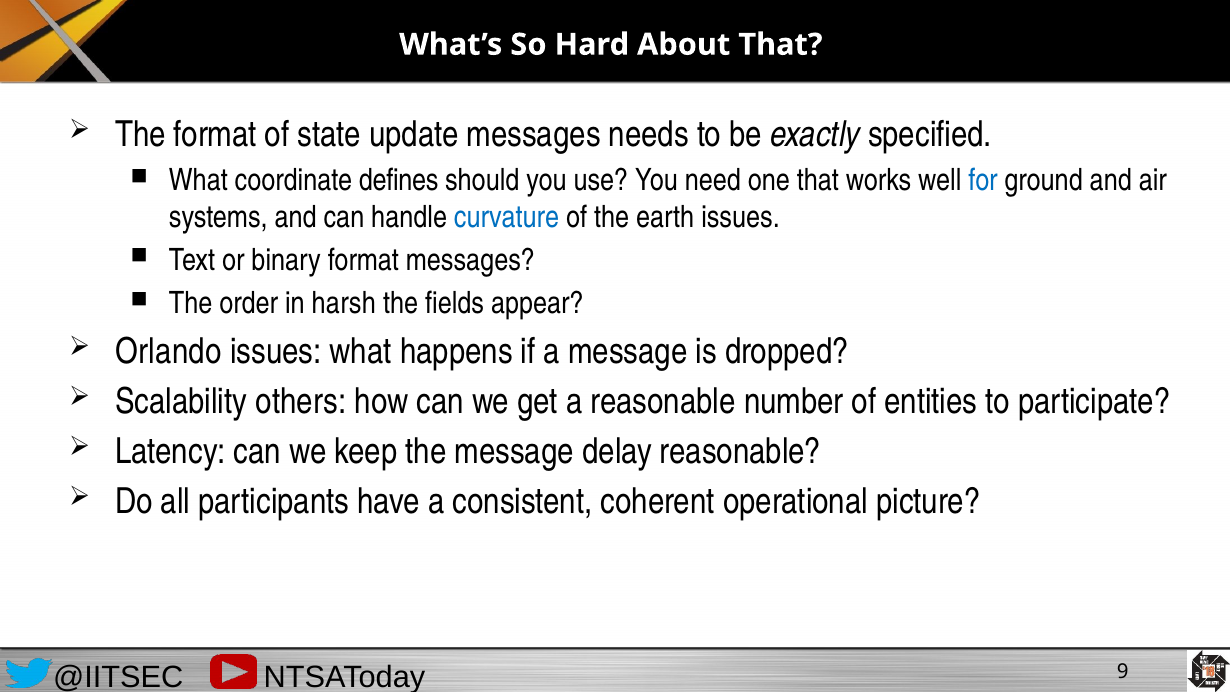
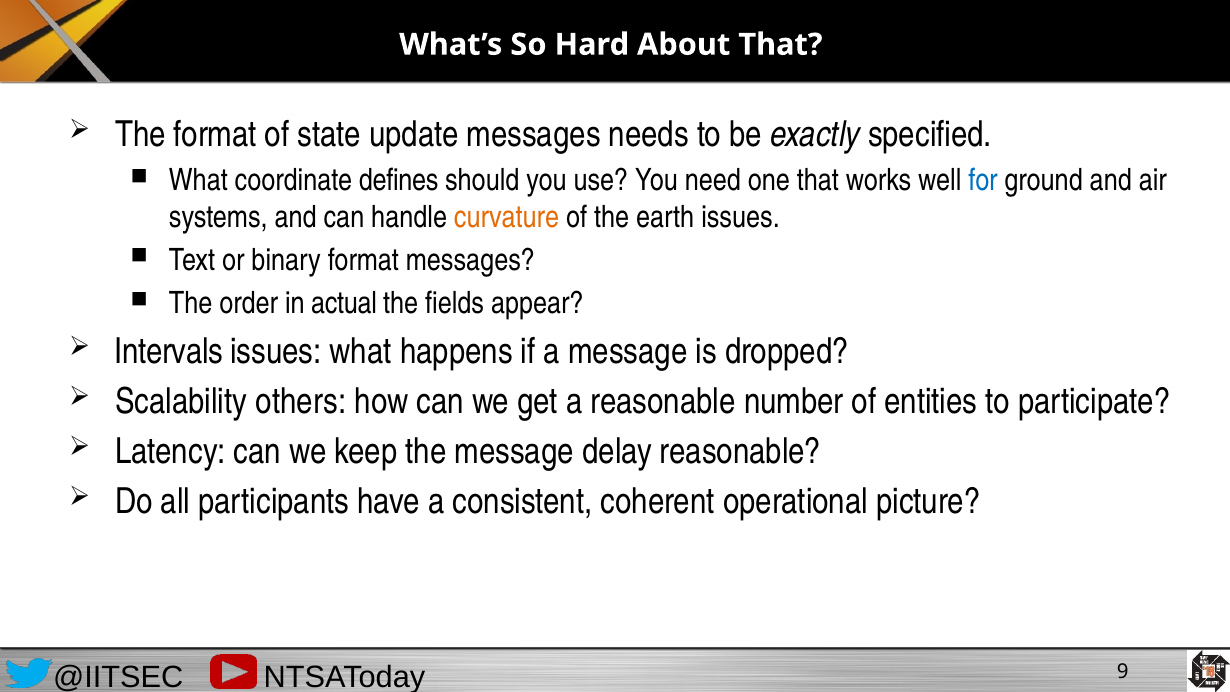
curvature colour: blue -> orange
harsh: harsh -> actual
Orlando: Orlando -> Intervals
